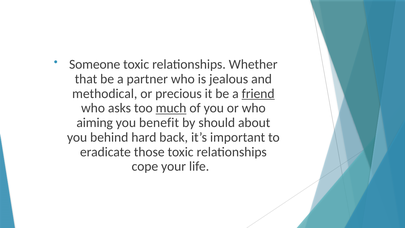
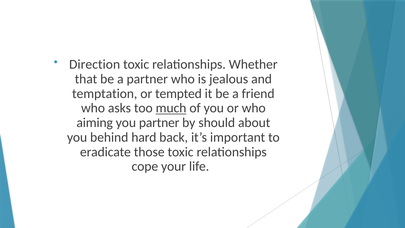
Someone: Someone -> Direction
methodical: methodical -> temptation
precious: precious -> tempted
friend underline: present -> none
you benefit: benefit -> partner
